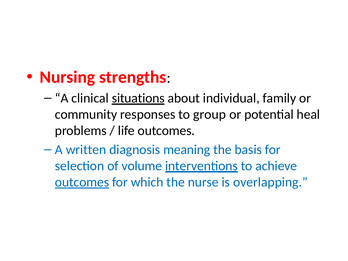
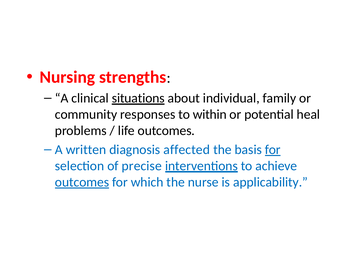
group: group -> within
meaning: meaning -> affected
for at (273, 150) underline: none -> present
volume: volume -> precise
overlapping: overlapping -> applicability
